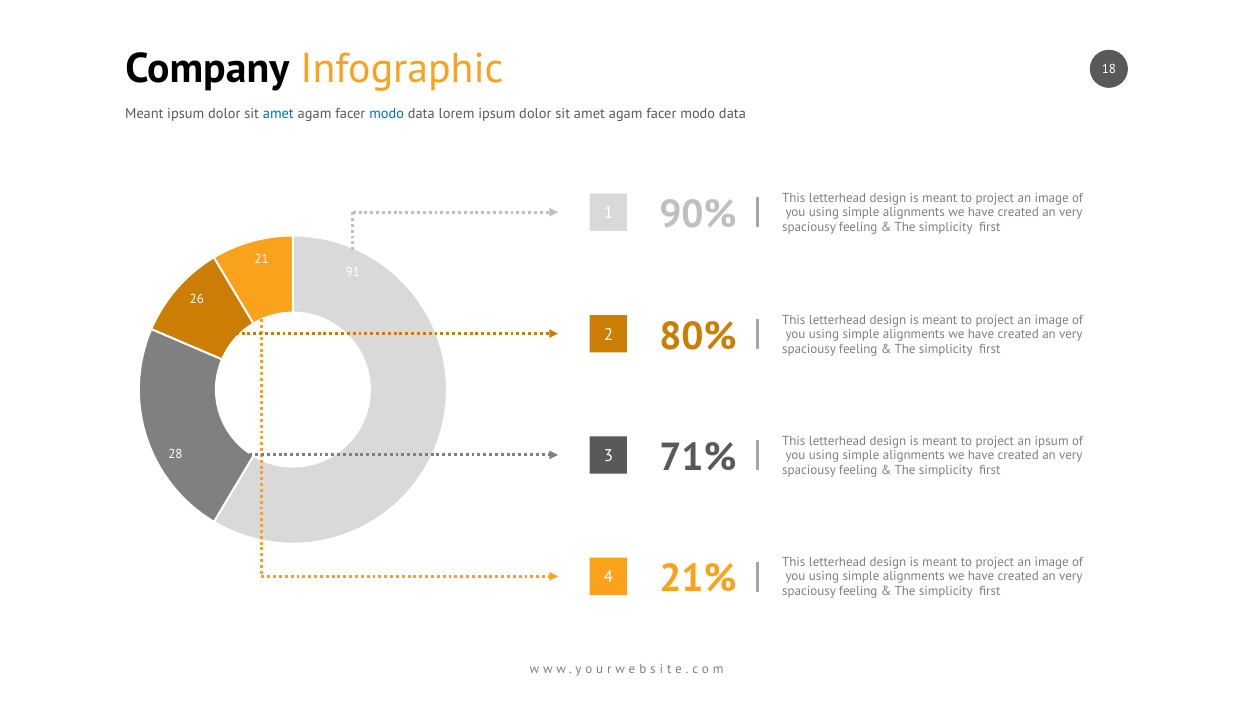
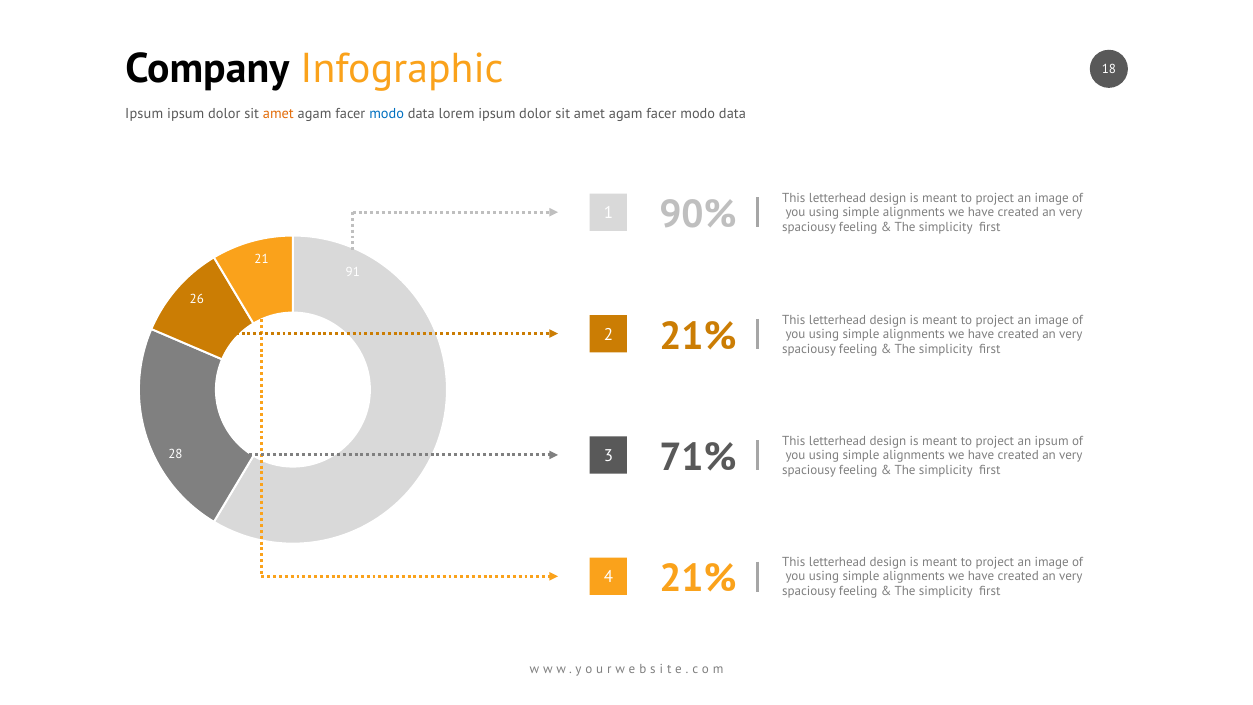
Meant at (144, 114): Meant -> Ipsum
amet at (278, 114) colour: blue -> orange
80% at (698, 336): 80% -> 21%
